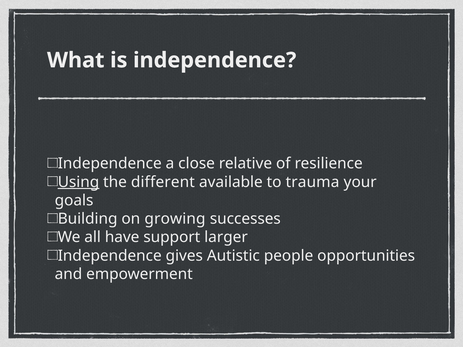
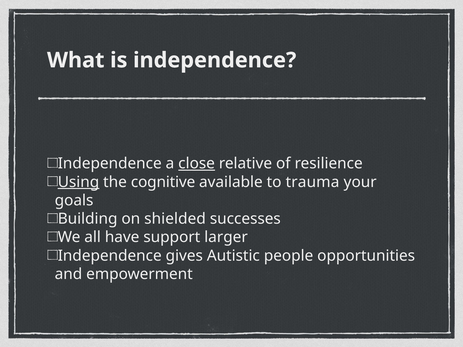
close underline: none -> present
different: different -> cognitive
growing: growing -> shielded
